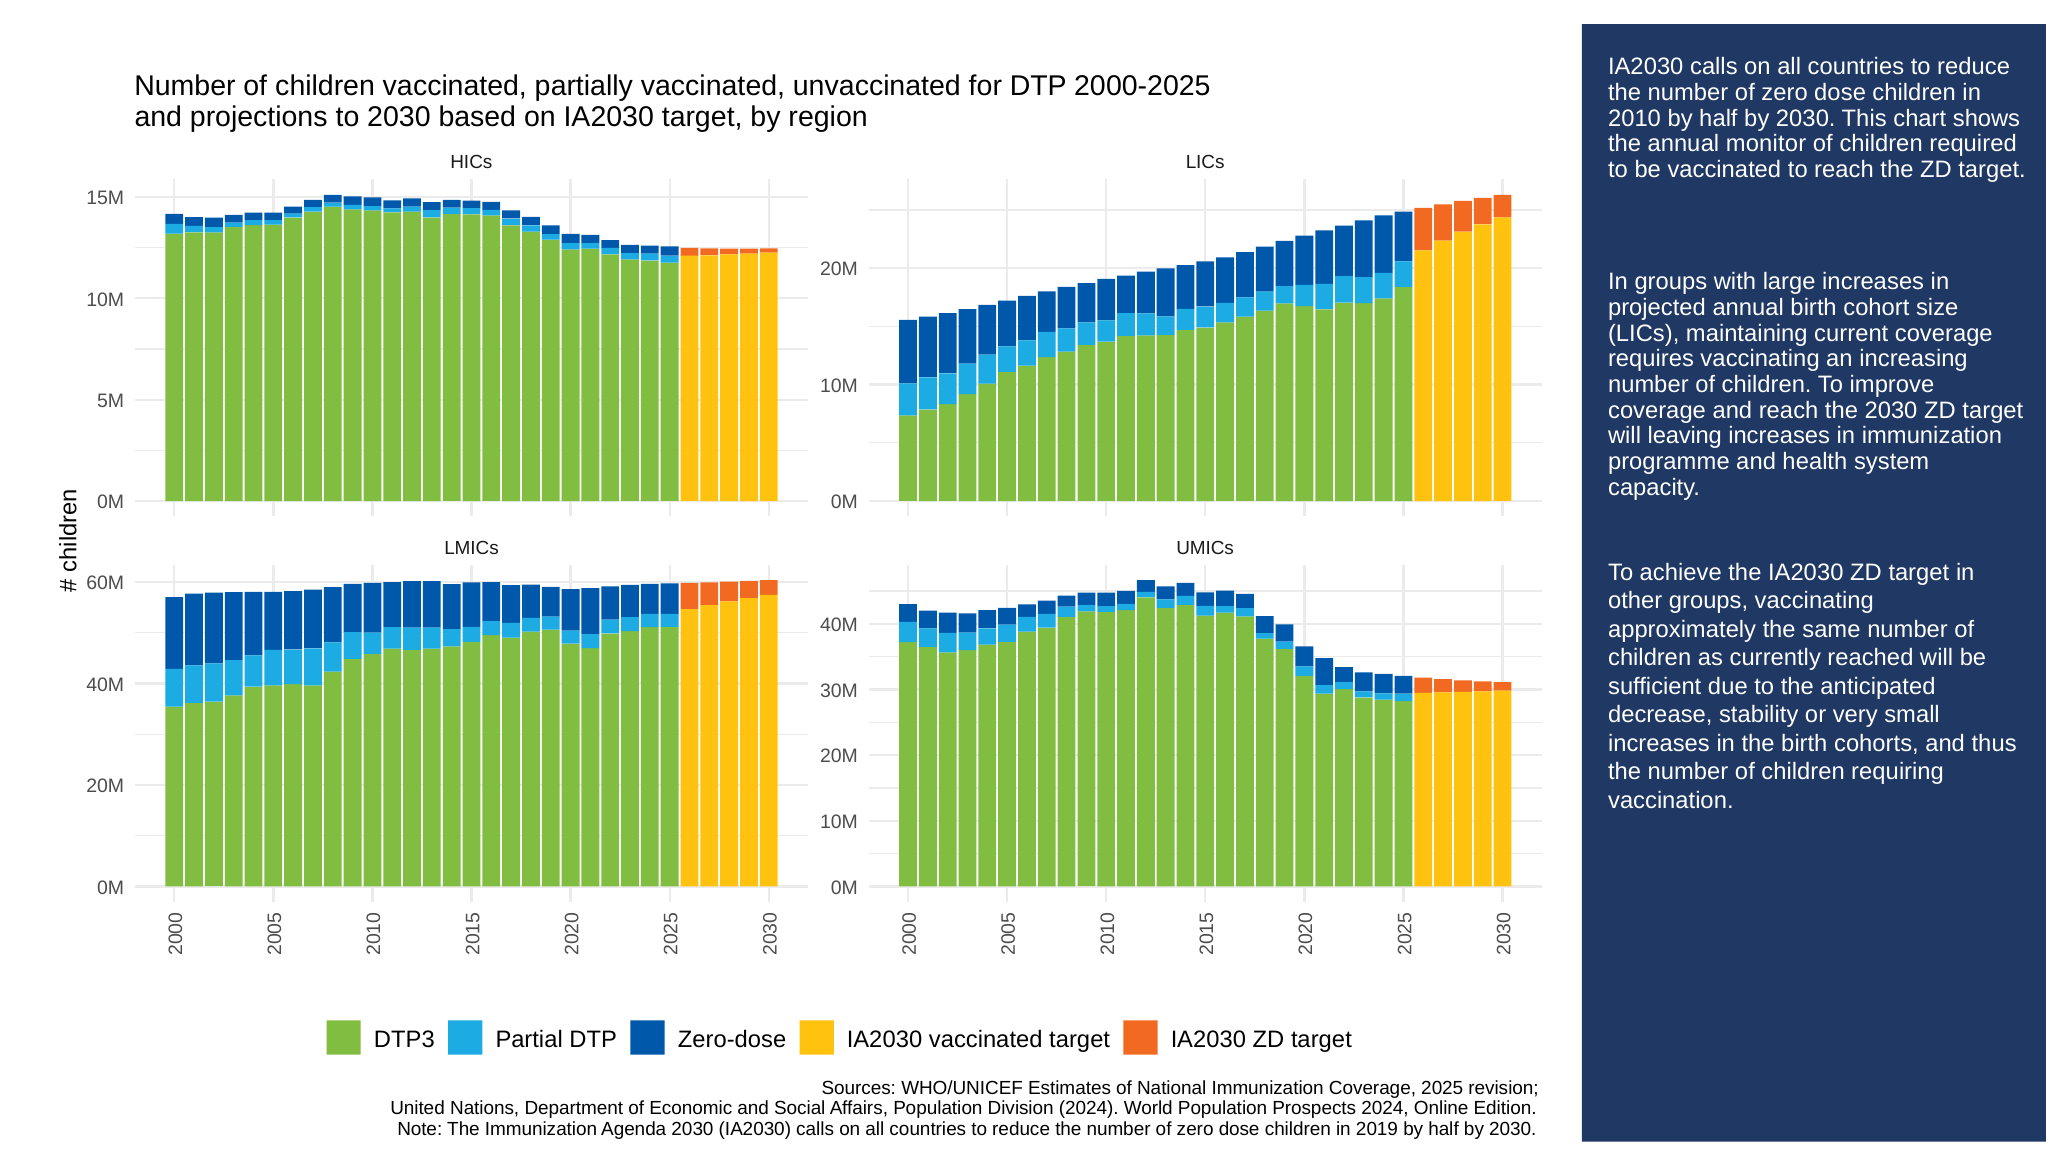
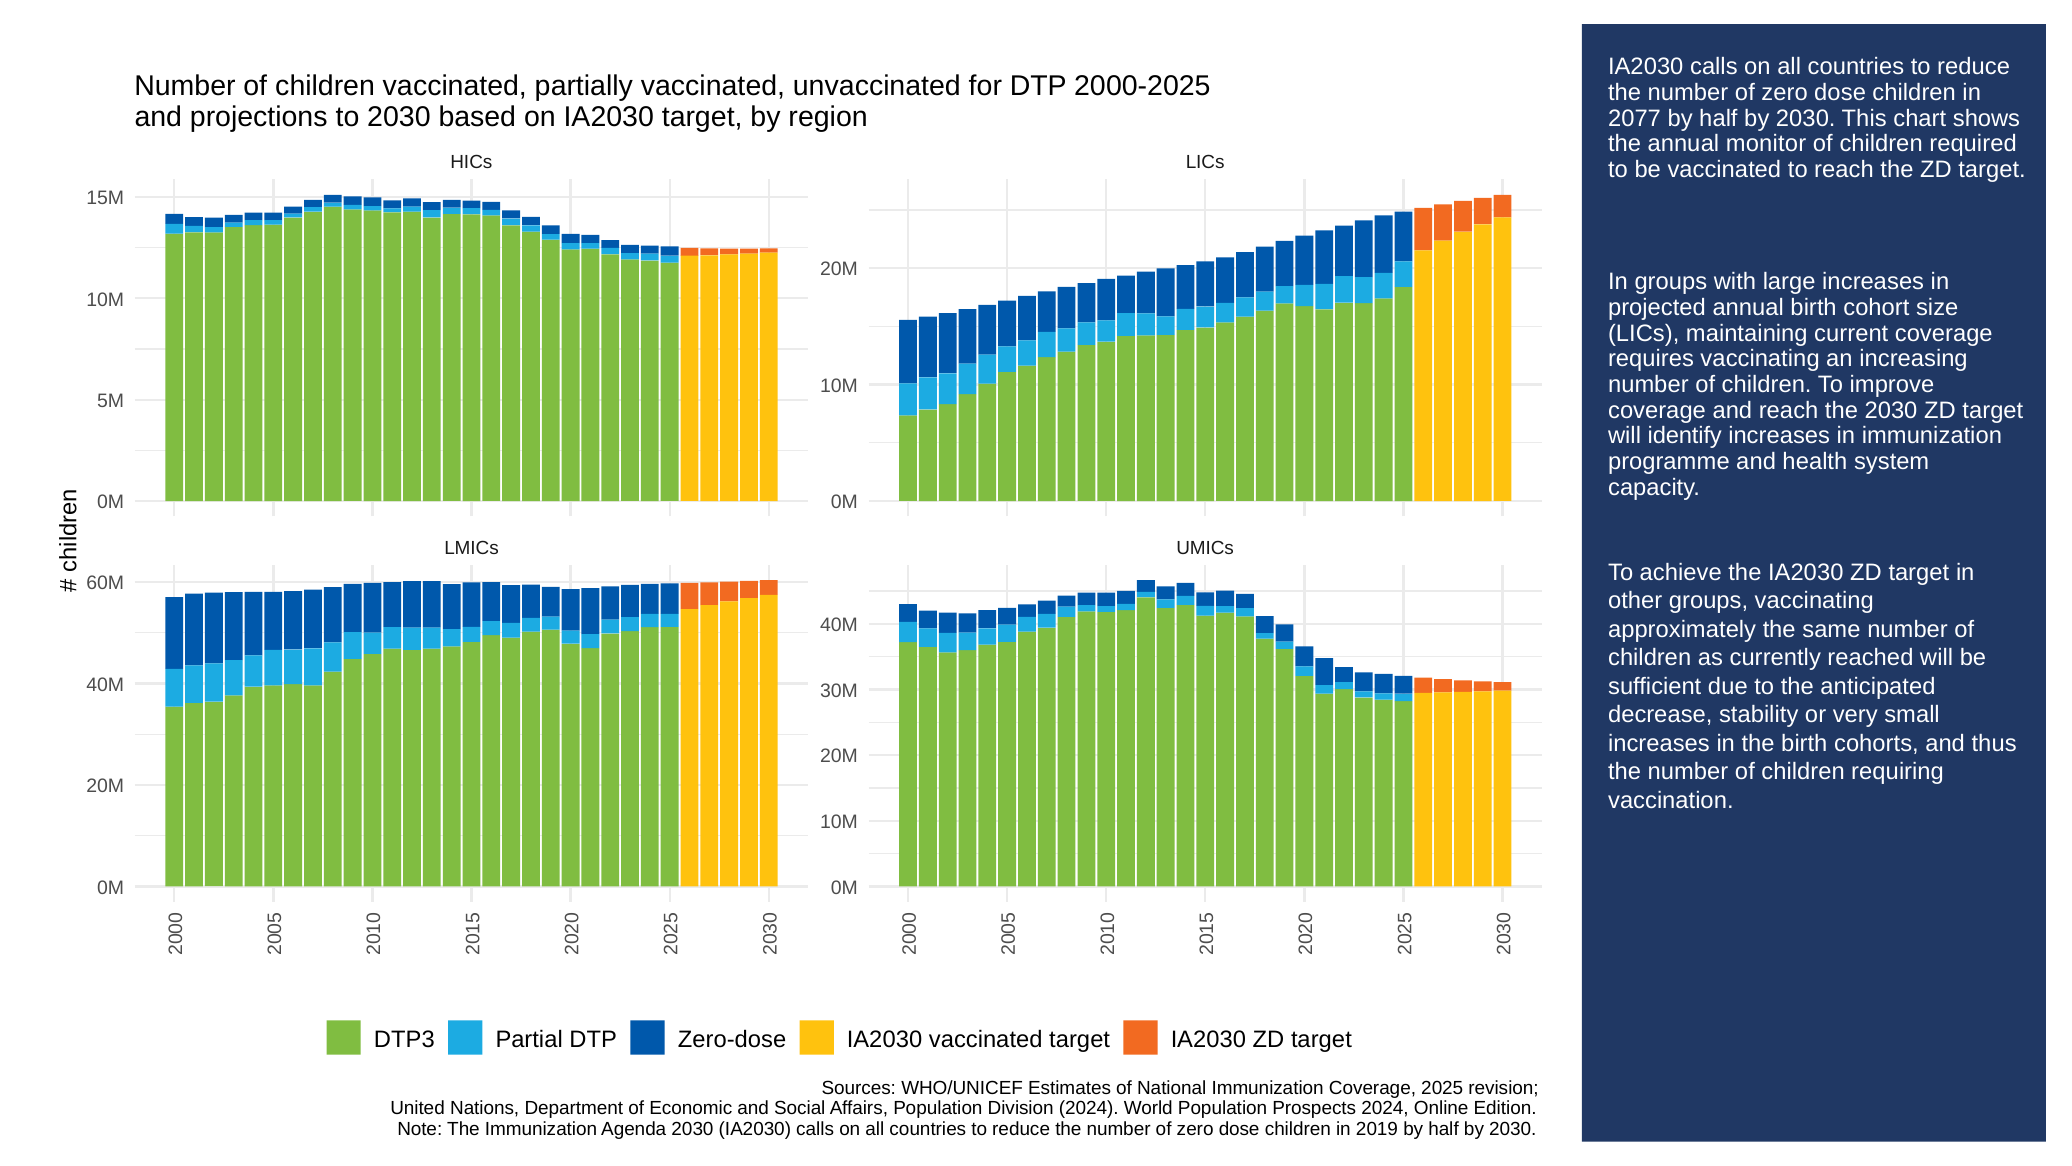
2010: 2010 -> 2077
leaving: leaving -> identify
